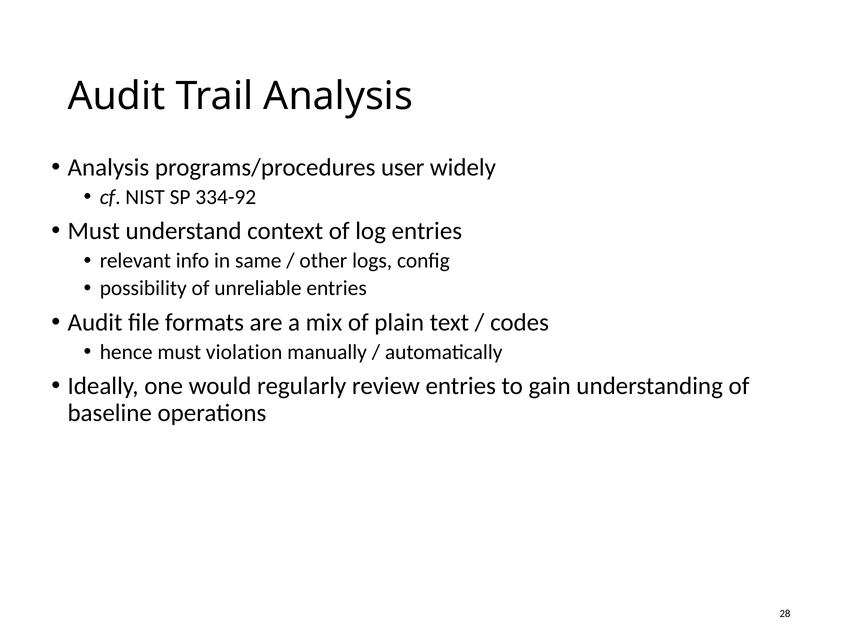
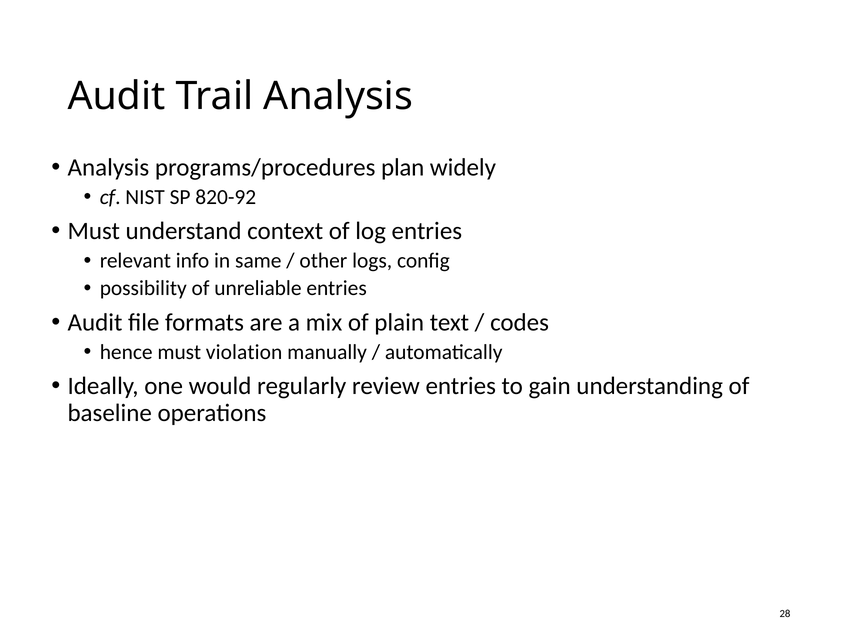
user: user -> plan
334-92: 334-92 -> 820-92
